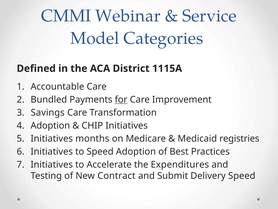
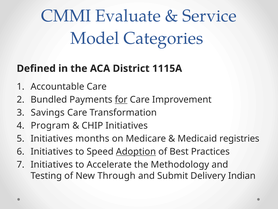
Webinar: Webinar -> Evaluate
Adoption at (50, 125): Adoption -> Program
Adoption at (136, 151) underline: none -> present
Expenditures: Expenditures -> Methodology
Contract: Contract -> Through
Delivery Speed: Speed -> Indian
